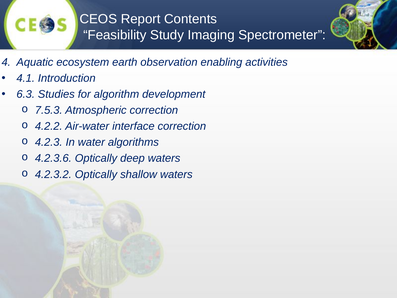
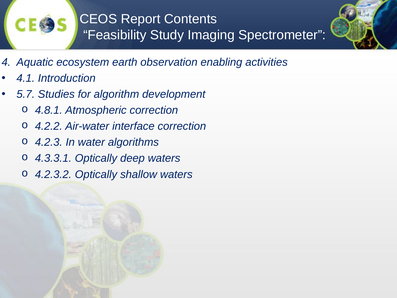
6.3: 6.3 -> 5.7
7.5.3: 7.5.3 -> 4.8.1
4.2.3.6: 4.2.3.6 -> 4.3.3.1
